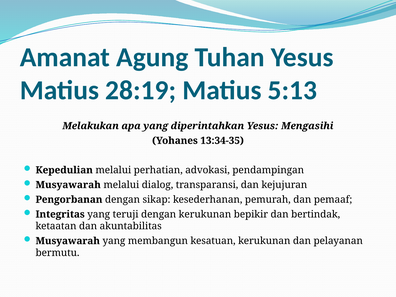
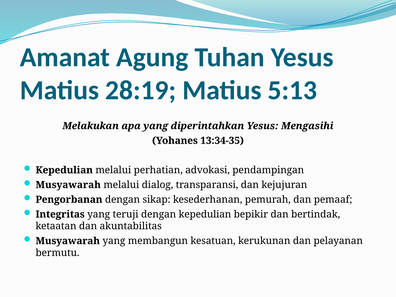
dengan kerukunan: kerukunan -> kepedulian
